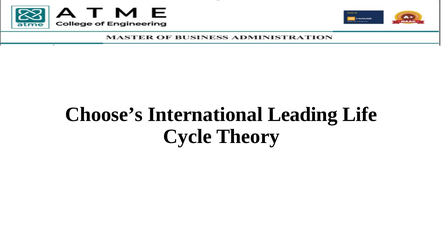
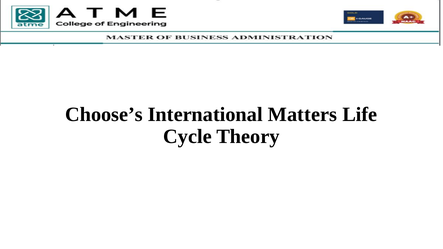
Leading: Leading -> Matters
